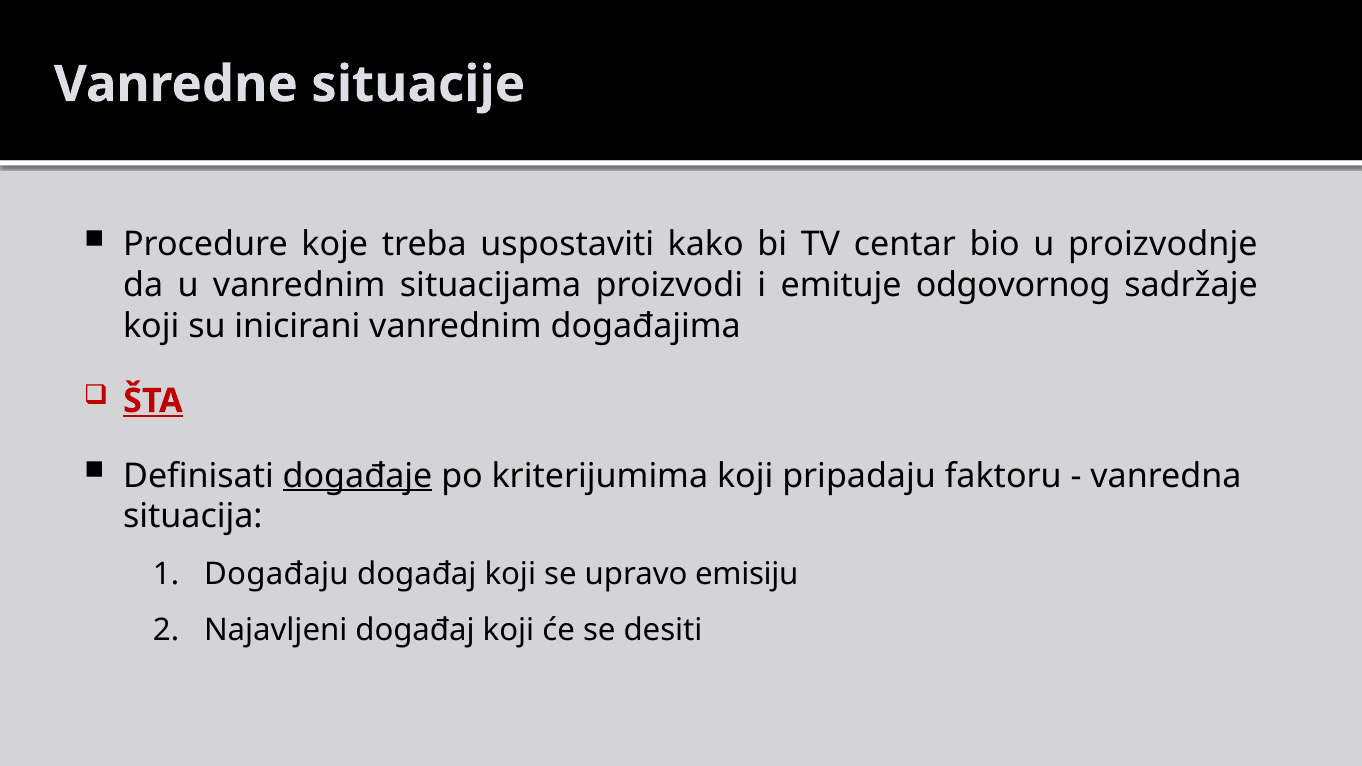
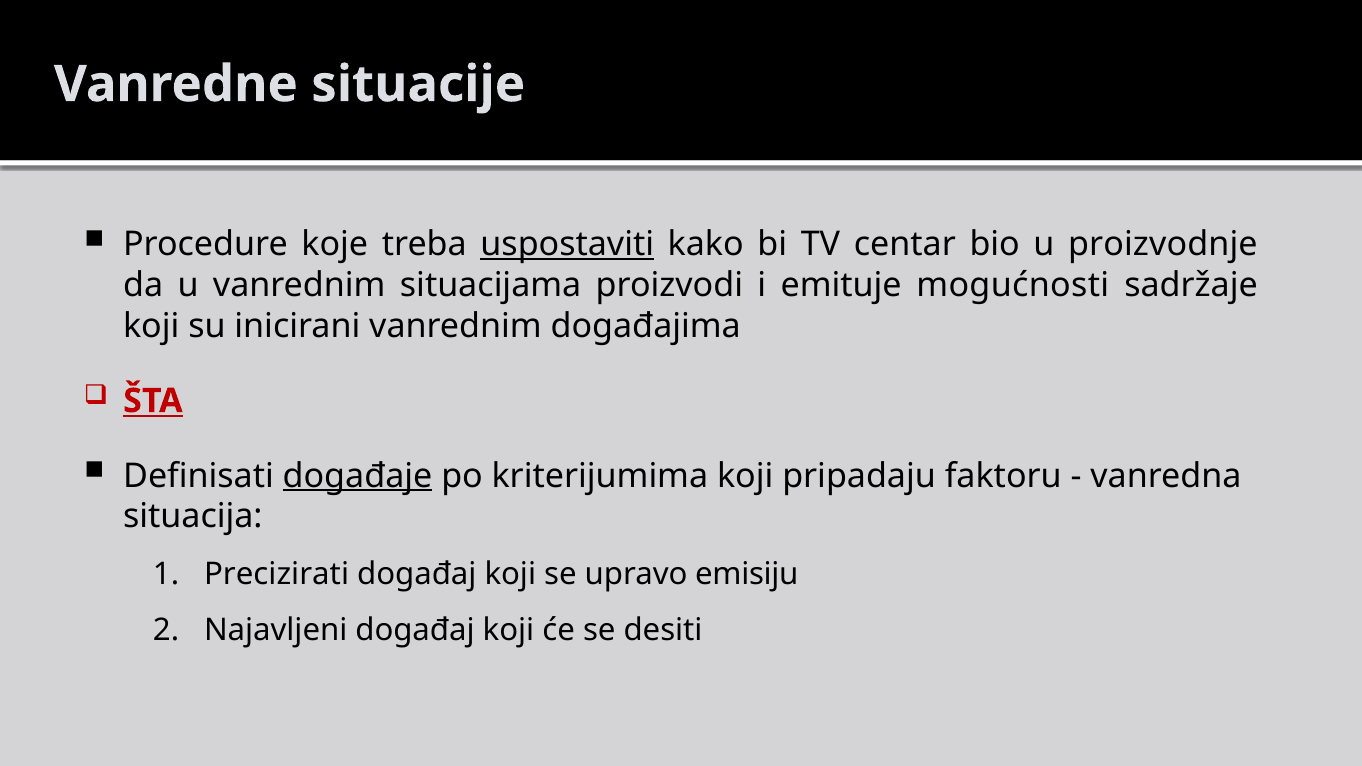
uspostaviti underline: none -> present
odgovornog: odgovornog -> mogućnosti
Događaju: Događaju -> Precizirati
